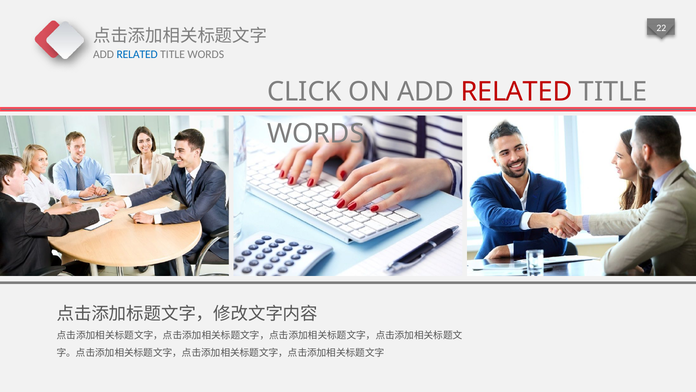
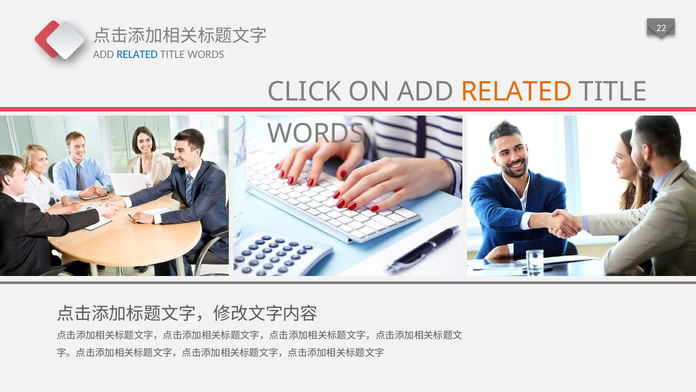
RELATED at (516, 92) colour: red -> orange
